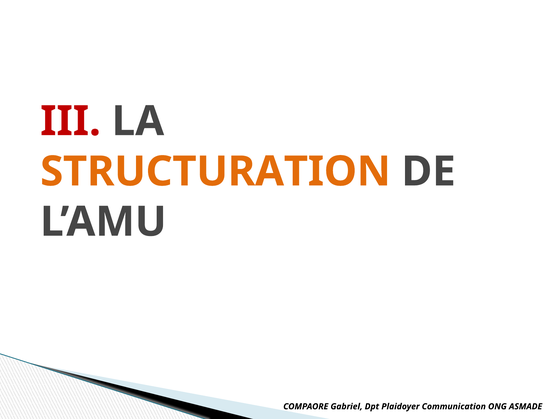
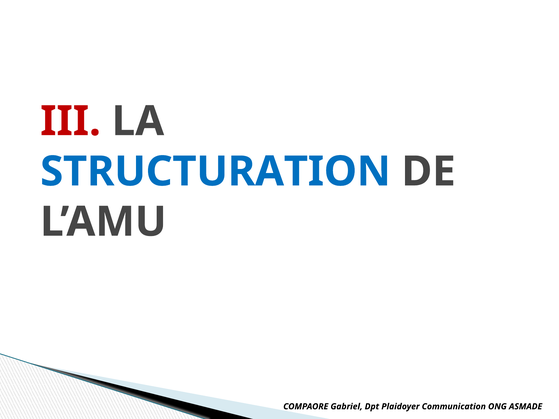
STRUCTURATION colour: orange -> blue
